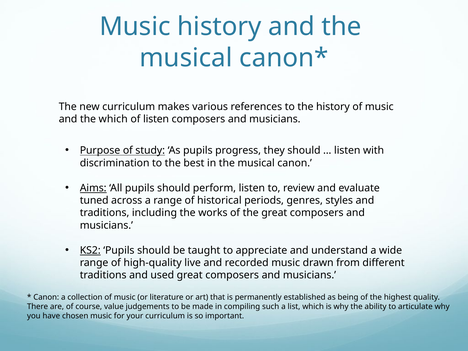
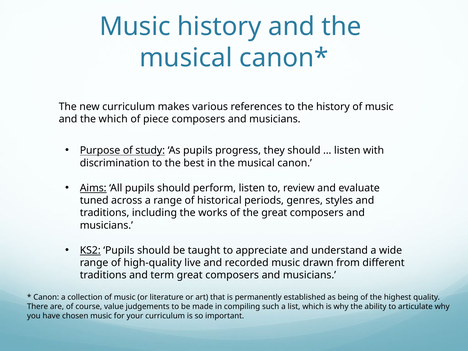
of listen: listen -> piece
used: used -> term
